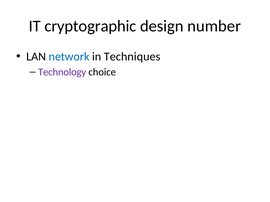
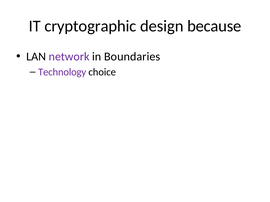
number: number -> because
network colour: blue -> purple
Techniques: Techniques -> Boundaries
